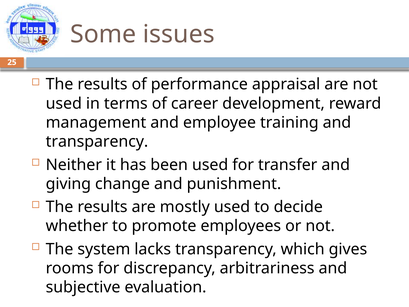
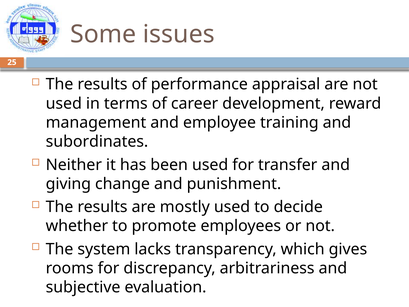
transparency at (97, 142): transparency -> subordinates
